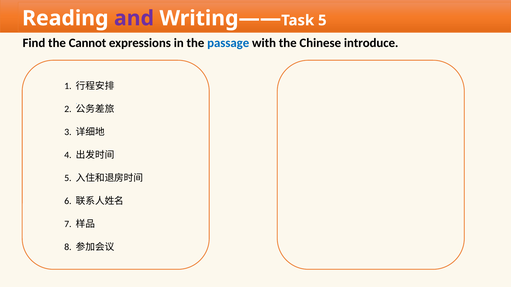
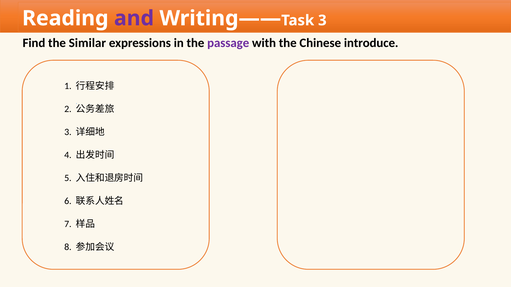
5 at (322, 20): 5 -> 3
Cannot: Cannot -> Similar
passage colour: blue -> purple
